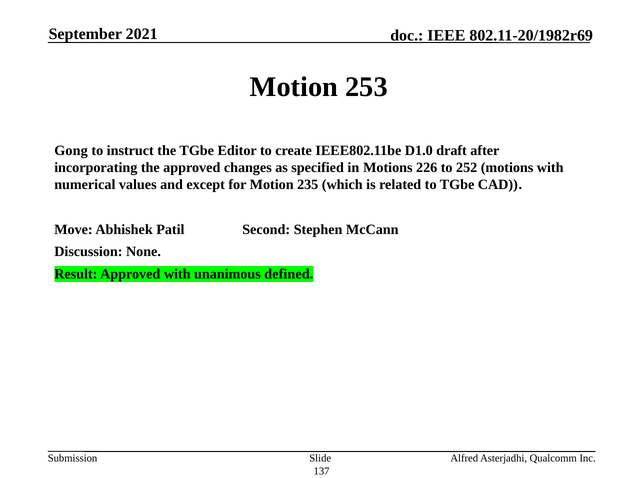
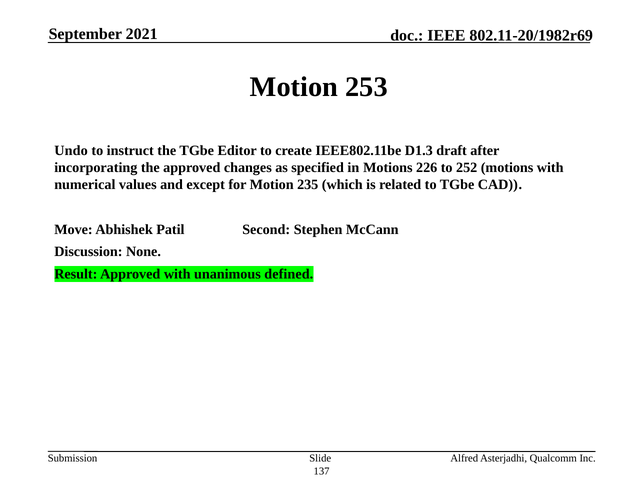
Gong: Gong -> Undo
D1.0: D1.0 -> D1.3
